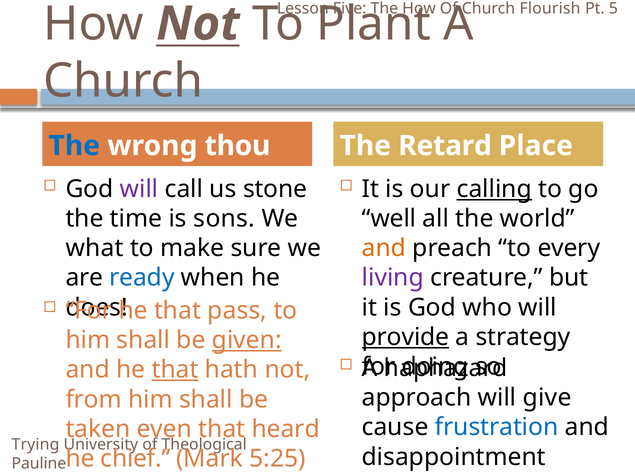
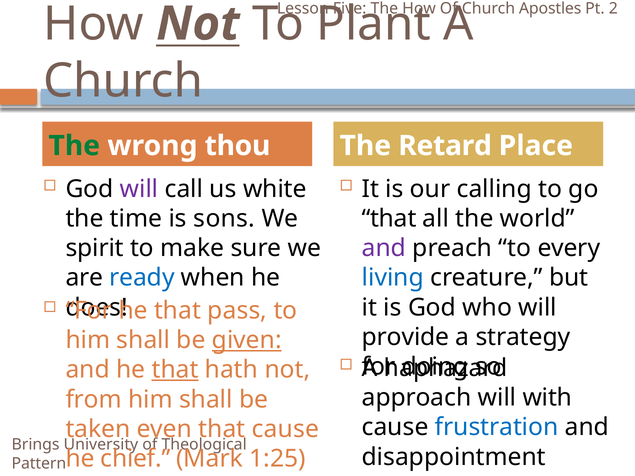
Flourish: Flourish -> Apostles
5: 5 -> 2
The at (74, 146) colour: blue -> green
stone: stone -> white
calling underline: present -> none
well at (389, 219): well -> that
what: what -> spirit
and at (384, 248) colour: orange -> purple
living colour: purple -> blue
provide underline: present -> none
give: give -> with
that heard: heard -> cause
Trying: Trying -> Brings
5:25: 5:25 -> 1:25
Pauline: Pauline -> Pattern
